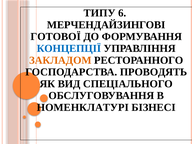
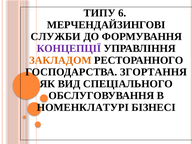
ГОТОВОЇ: ГОТОВОЇ -> СЛУЖБИ
КОНЦЕПЦІЇ colour: blue -> purple
ПРОВОДЯТЬ: ПРОВОДЯТЬ -> ЗГОРТАННЯ
